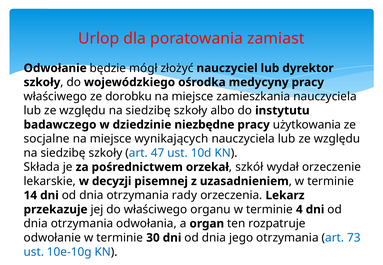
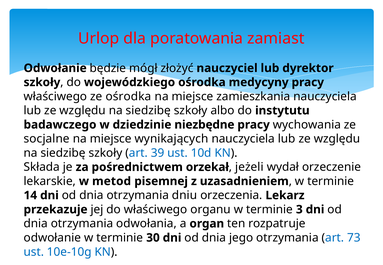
ze dorobku: dorobku -> ośrodka
użytkowania: użytkowania -> wychowania
47: 47 -> 39
szkół: szkół -> jeżeli
decyzji: decyzji -> metod
rady: rady -> dniu
4: 4 -> 3
